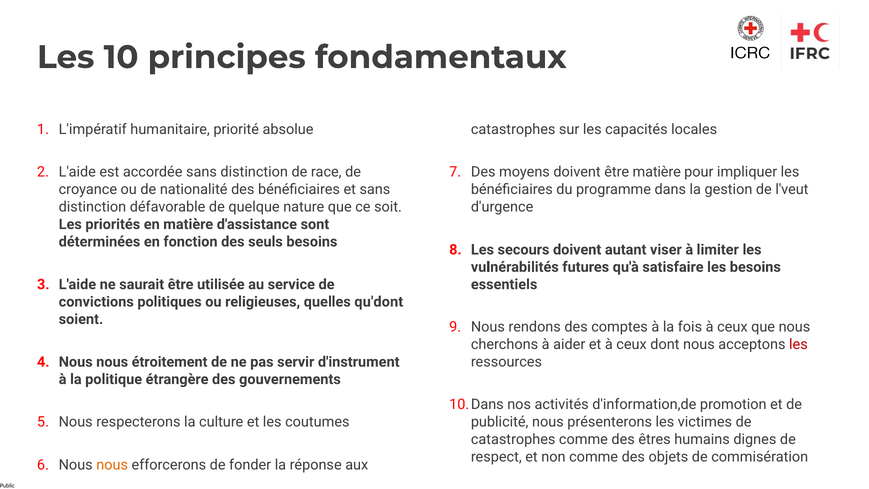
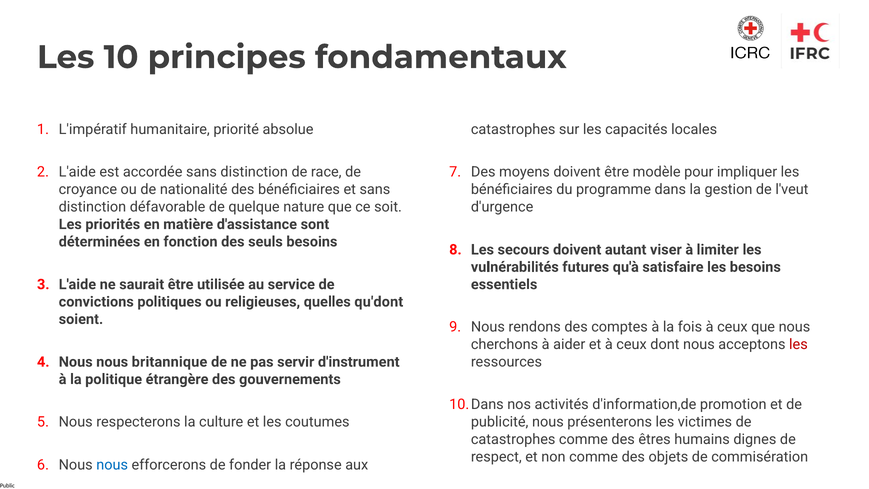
être matière: matière -> modèle
étroitement: étroitement -> britannique
nous at (112, 465) colour: orange -> blue
